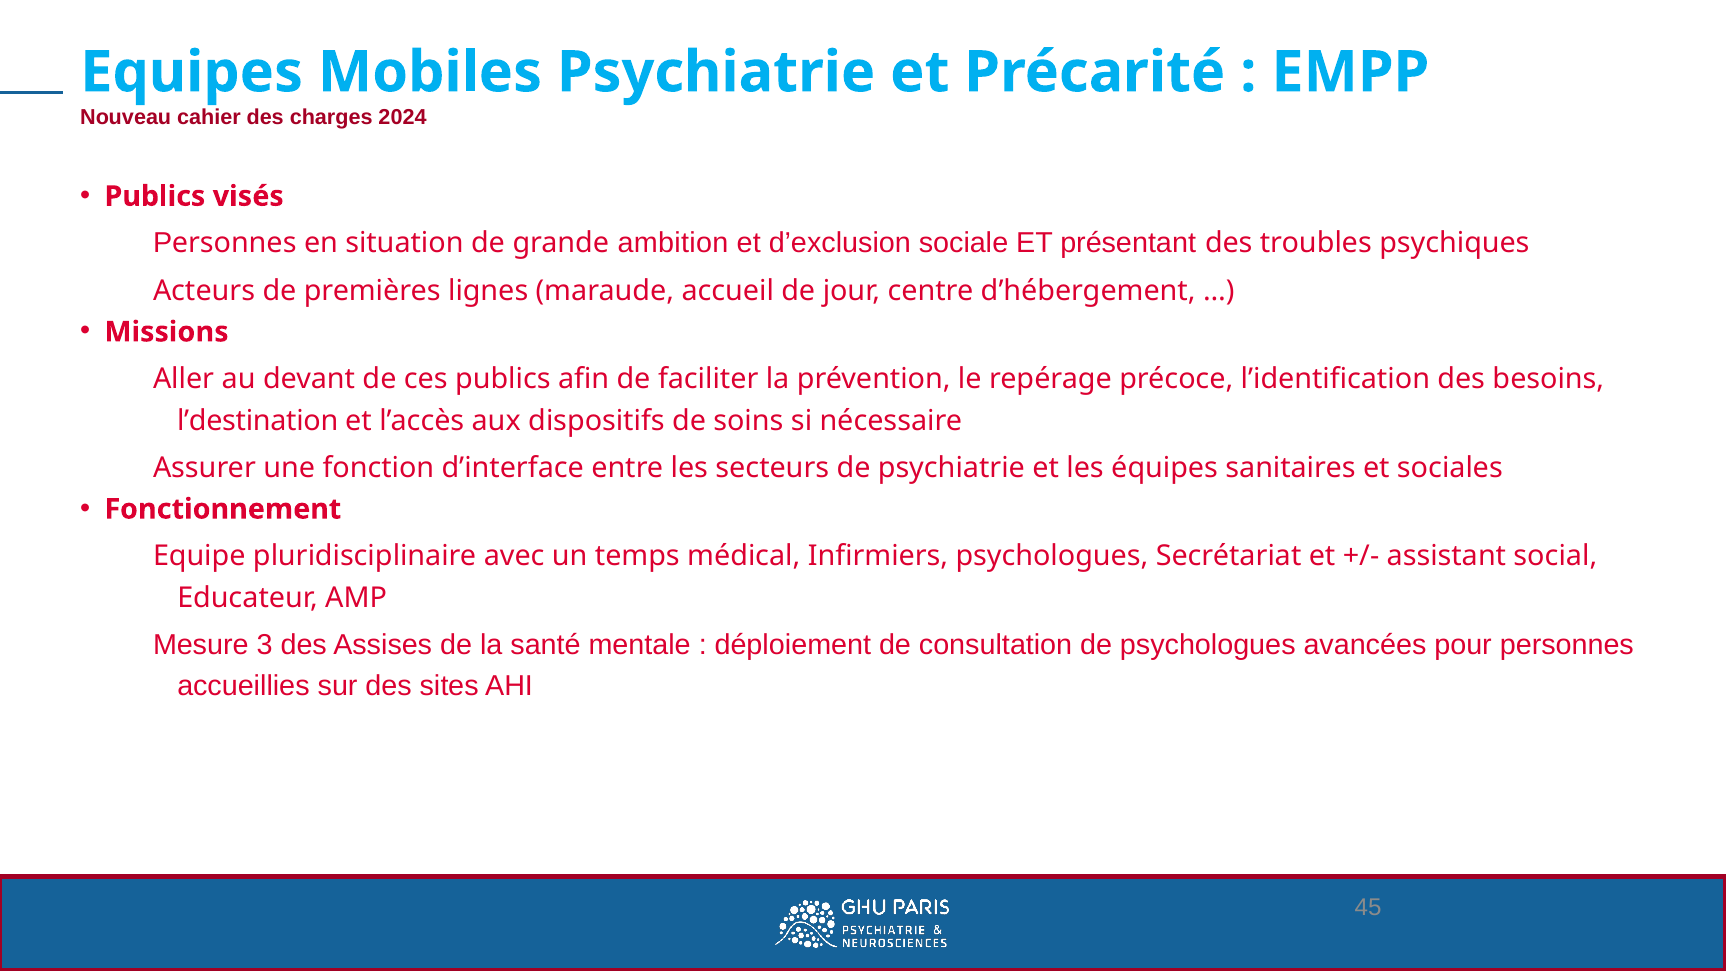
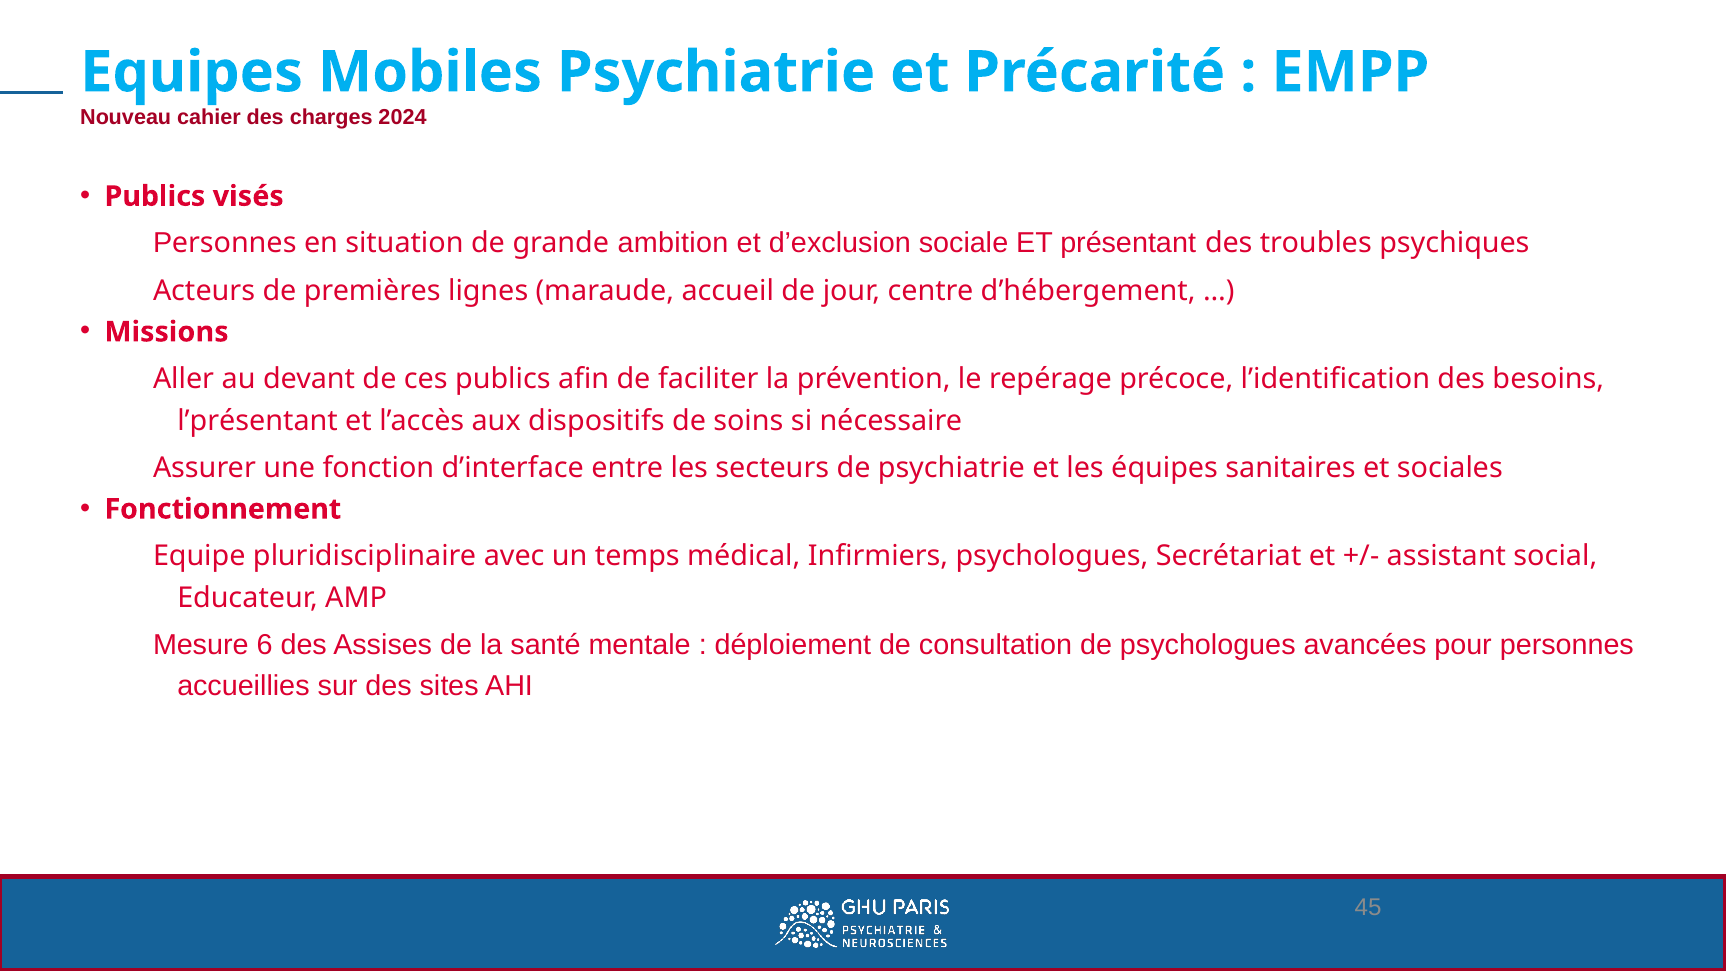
l’destination: l’destination -> l’présentant
3: 3 -> 6
